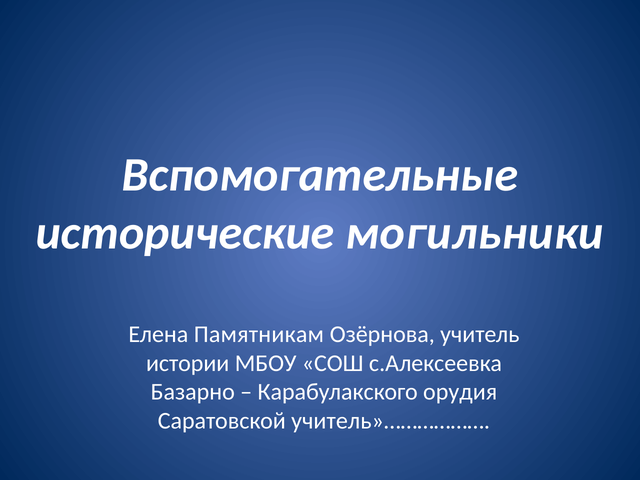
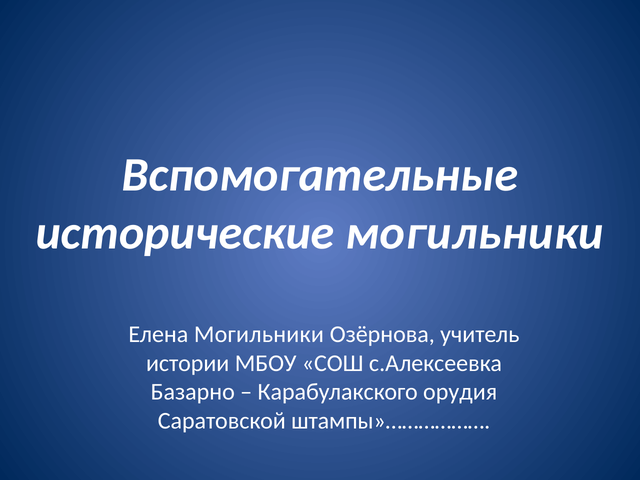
Елена Памятникам: Памятникам -> Могильники
учитель»………………: учитель»……………… -> штампы»………………
